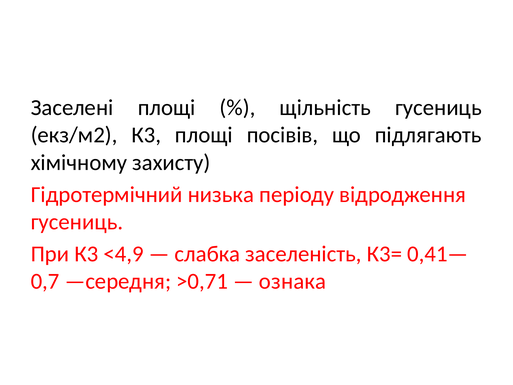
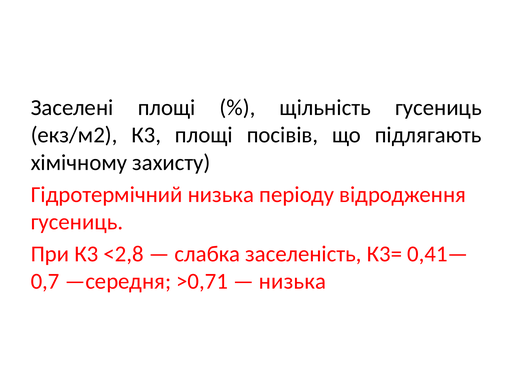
<4,9: <4,9 -> <2,8
ознака at (293, 281): ознака -> низька
